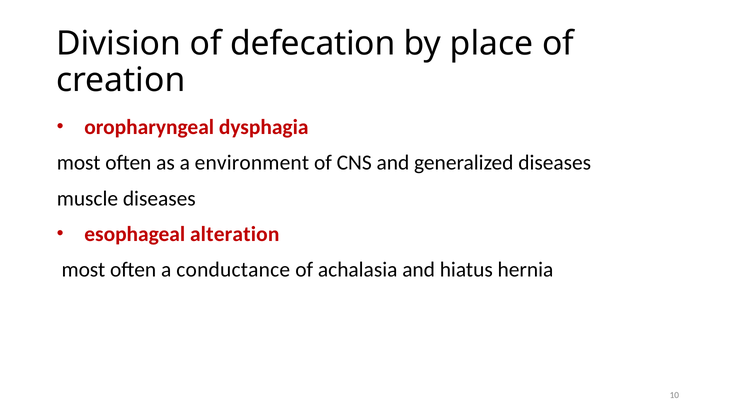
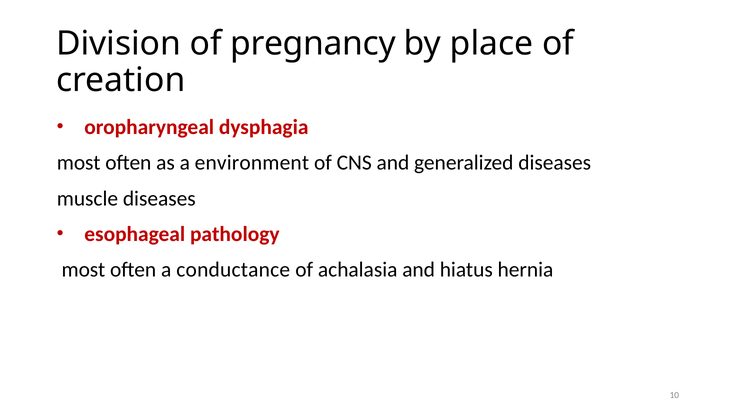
defecation: defecation -> pregnancy
alteration: alteration -> pathology
